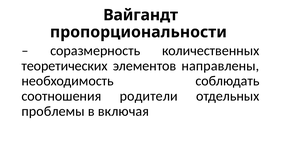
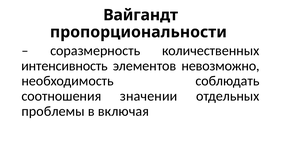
теоретических: теоретических -> интенсивность
направлены: направлены -> невозможно
родители: родители -> значении
